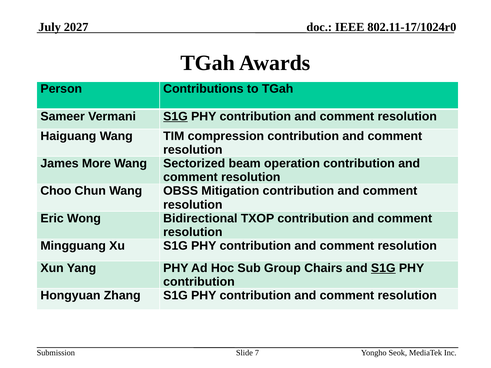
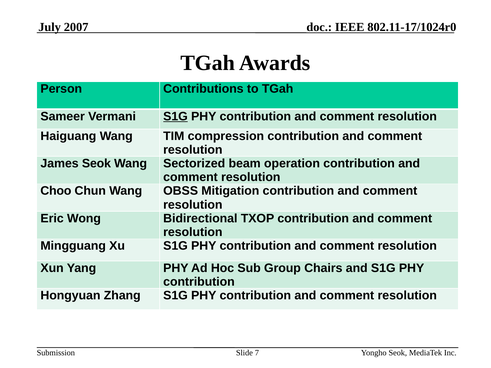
2027: 2027 -> 2007
James More: More -> Seok
S1G at (383, 268) underline: present -> none
